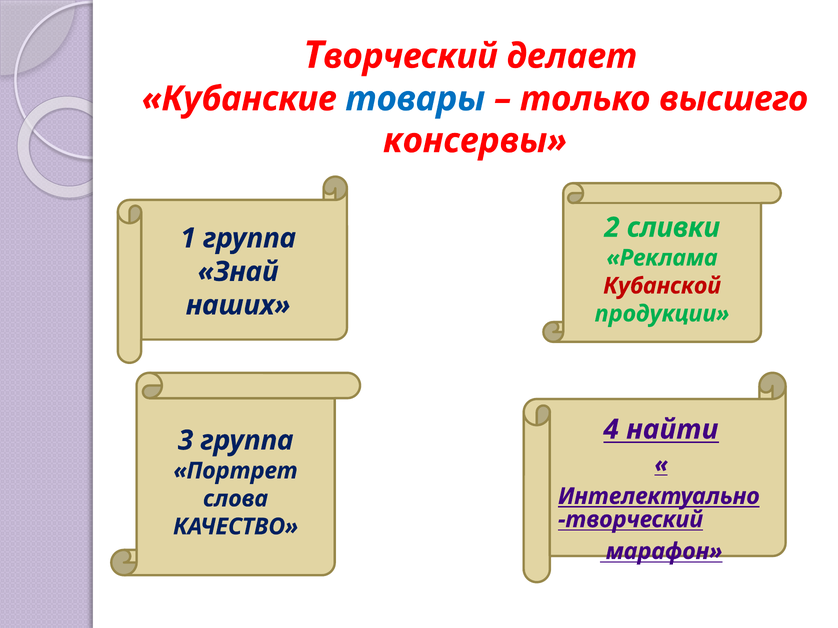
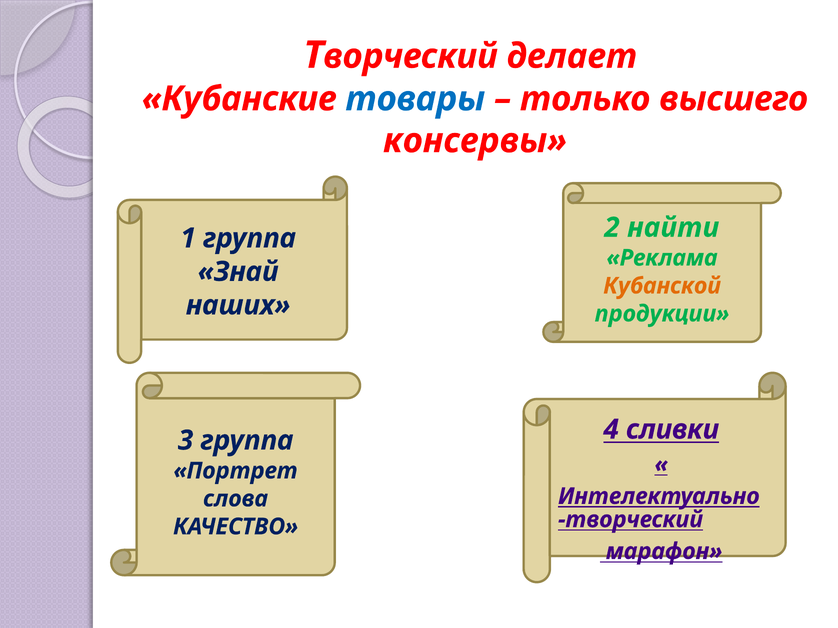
сливки: сливки -> найти
Кубанской colour: red -> orange
найти: найти -> сливки
